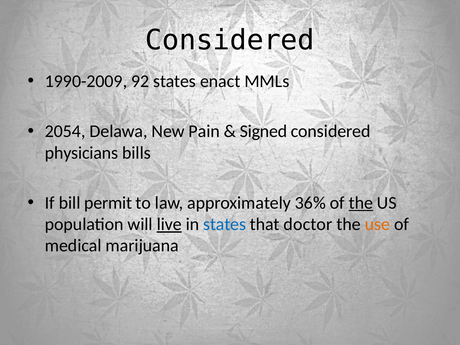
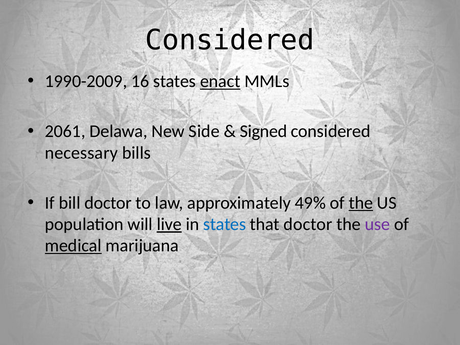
92: 92 -> 16
enact underline: none -> present
2054: 2054 -> 2061
Pain: Pain -> Side
physicians: physicians -> necessary
bill permit: permit -> doctor
36%: 36% -> 49%
use colour: orange -> purple
medical underline: none -> present
